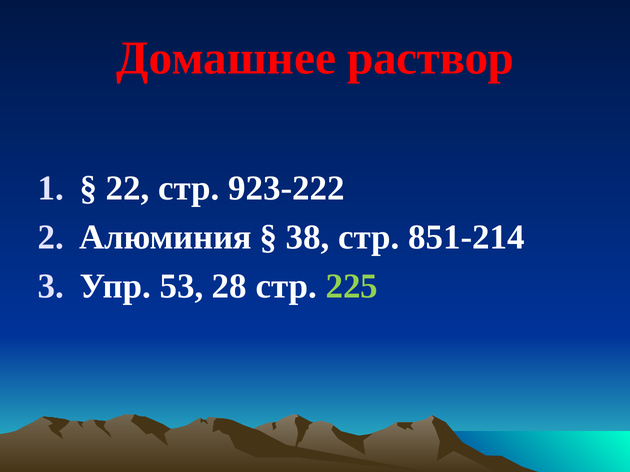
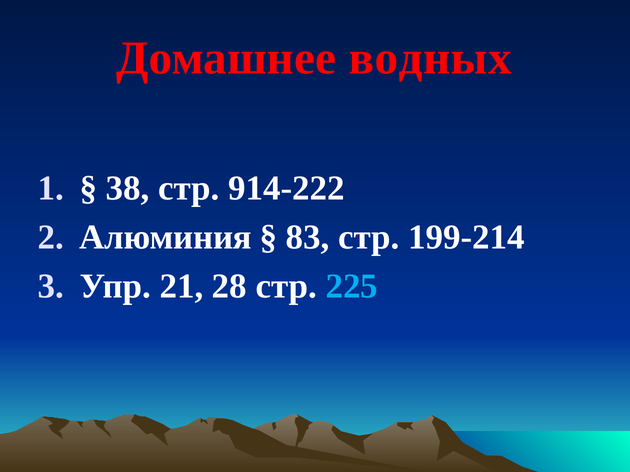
раствор: раствор -> водных
22: 22 -> 38
923-222: 923-222 -> 914-222
38: 38 -> 83
851-214: 851-214 -> 199-214
53: 53 -> 21
225 colour: light green -> light blue
